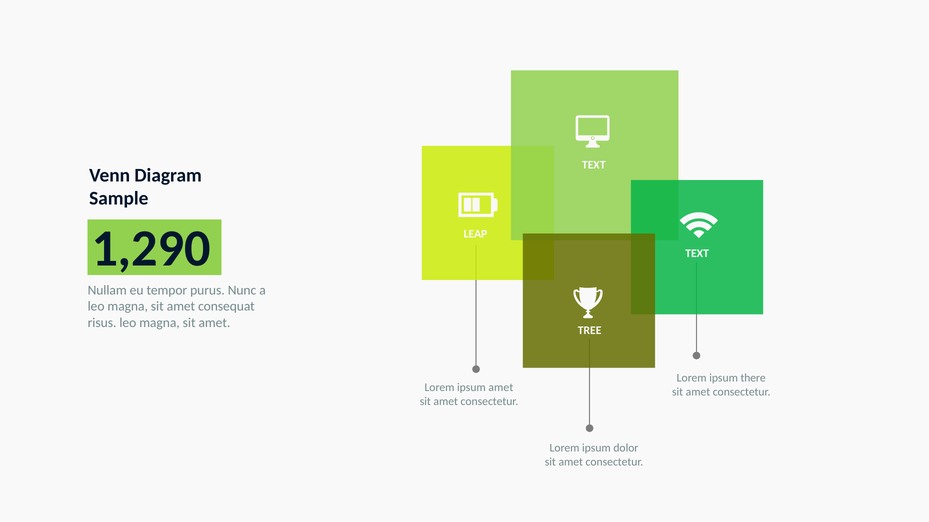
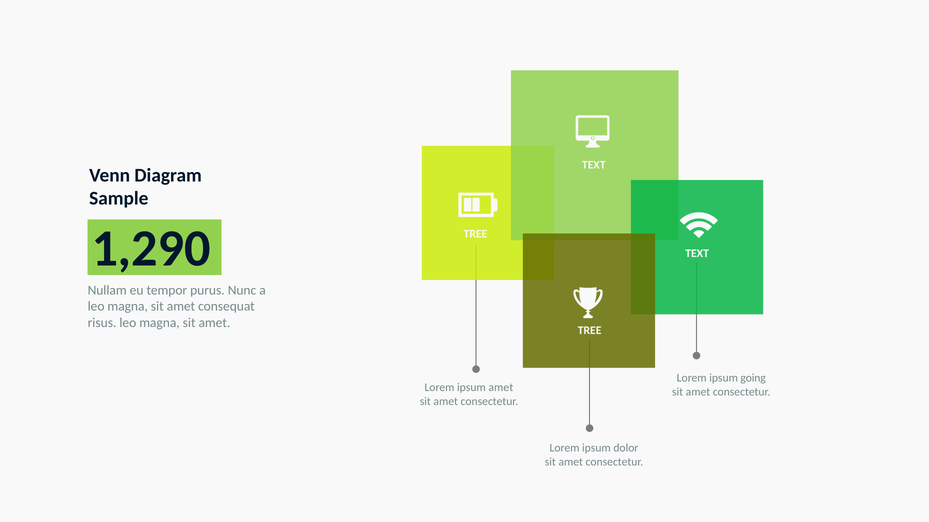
LEAP at (475, 234): LEAP -> TREE
there: there -> going
